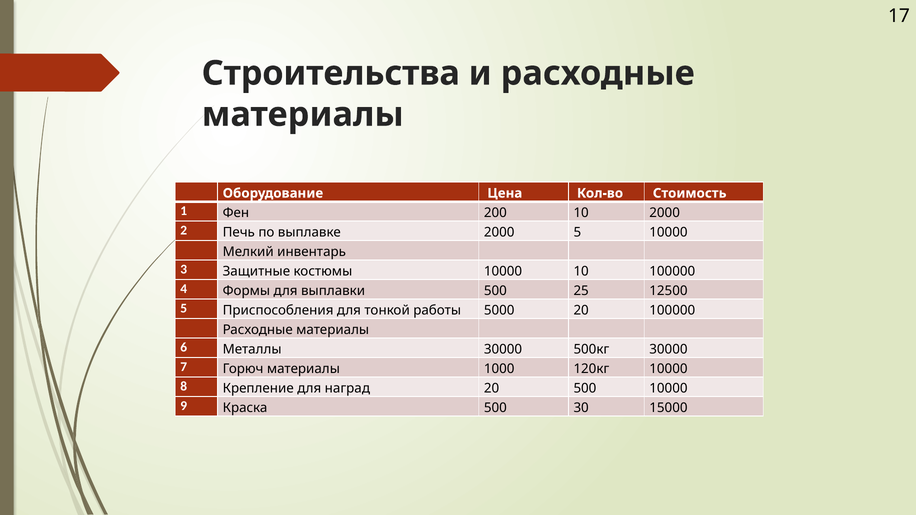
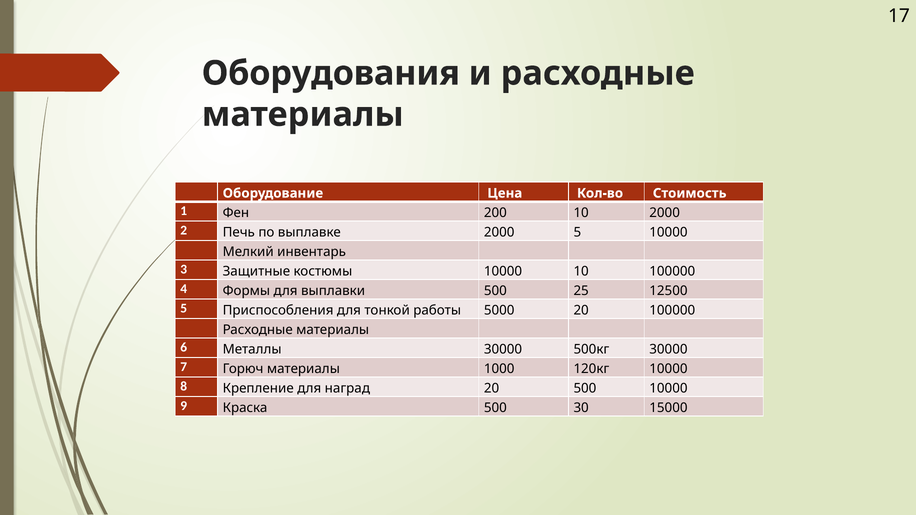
Строительства: Строительства -> Оборудования
